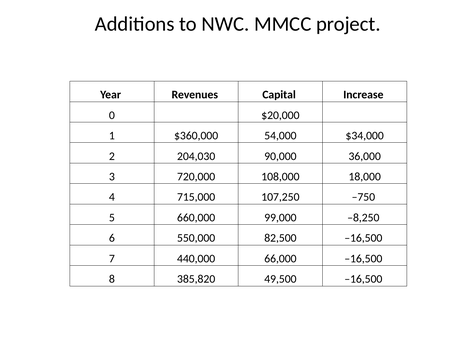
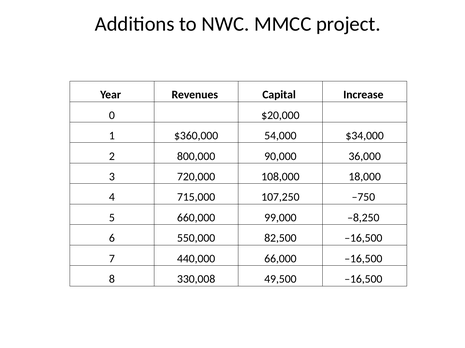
204,030: 204,030 -> 800,000
385,820: 385,820 -> 330,008
